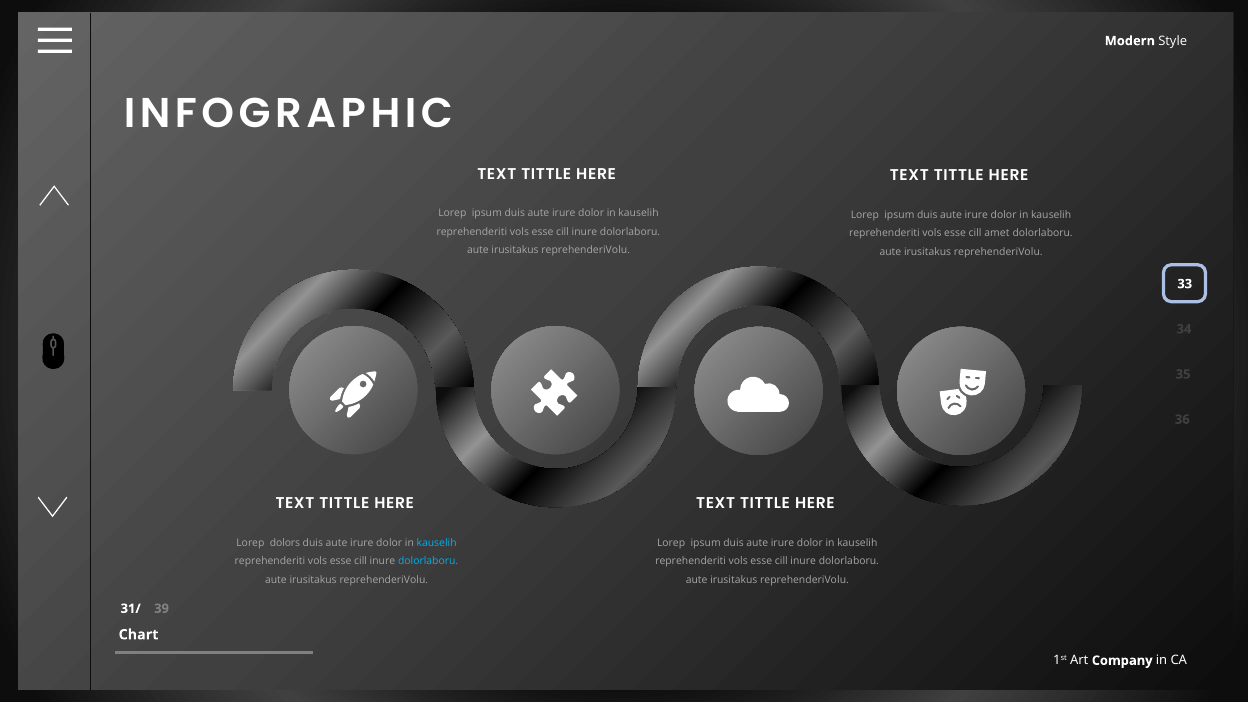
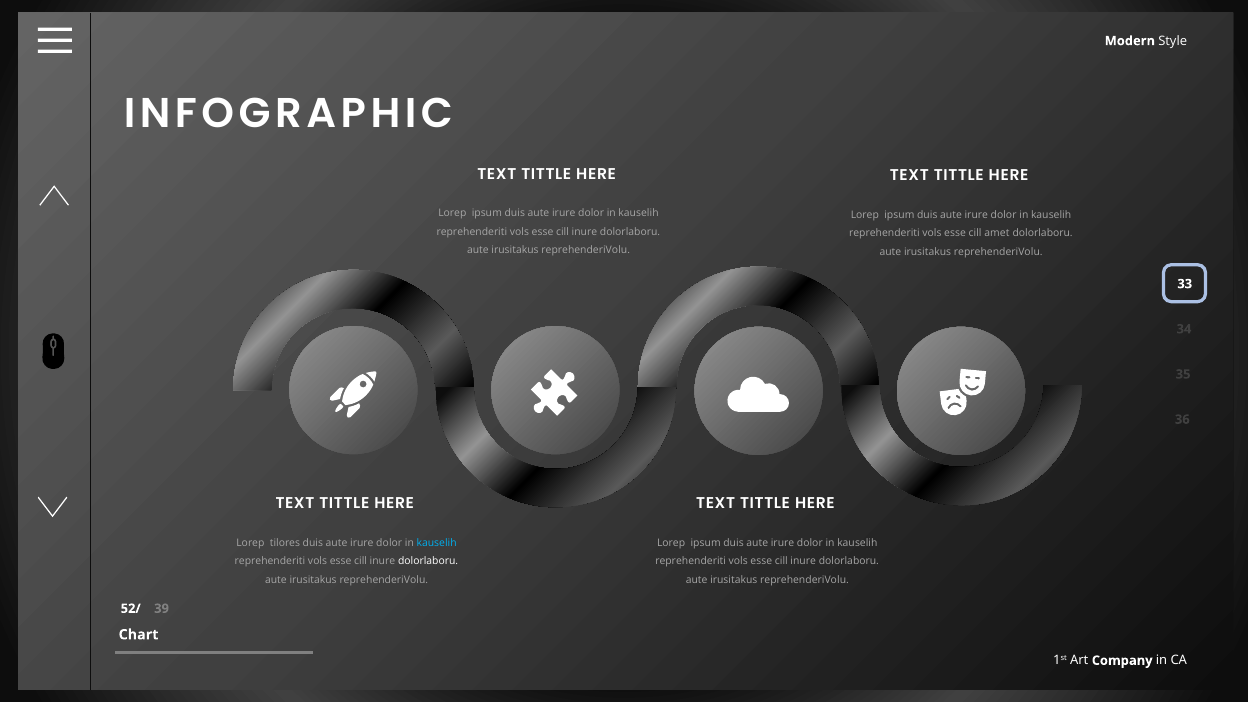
dolors: dolors -> tilores
dolorlaboru at (428, 561) colour: light blue -> white
31/: 31/ -> 52/
